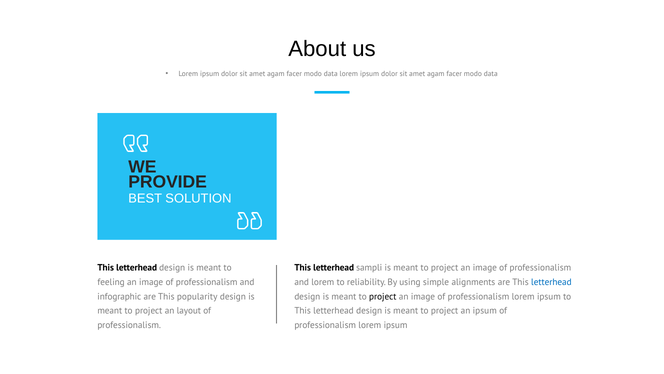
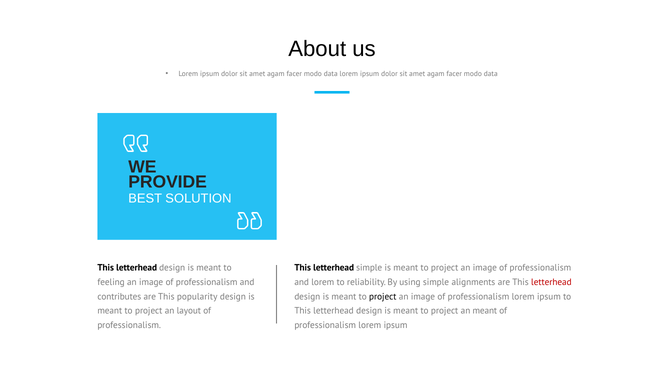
letterhead sampli: sampli -> simple
letterhead at (551, 282) colour: blue -> red
infographic: infographic -> contributes
an ipsum: ipsum -> meant
